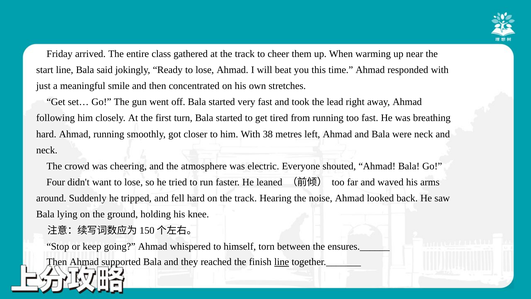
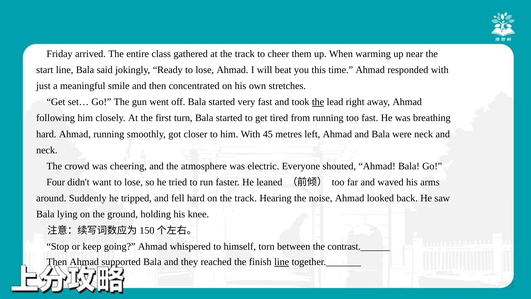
the at (318, 102) underline: none -> present
38: 38 -> 45
ensures.______: ensures.______ -> contrast.______
